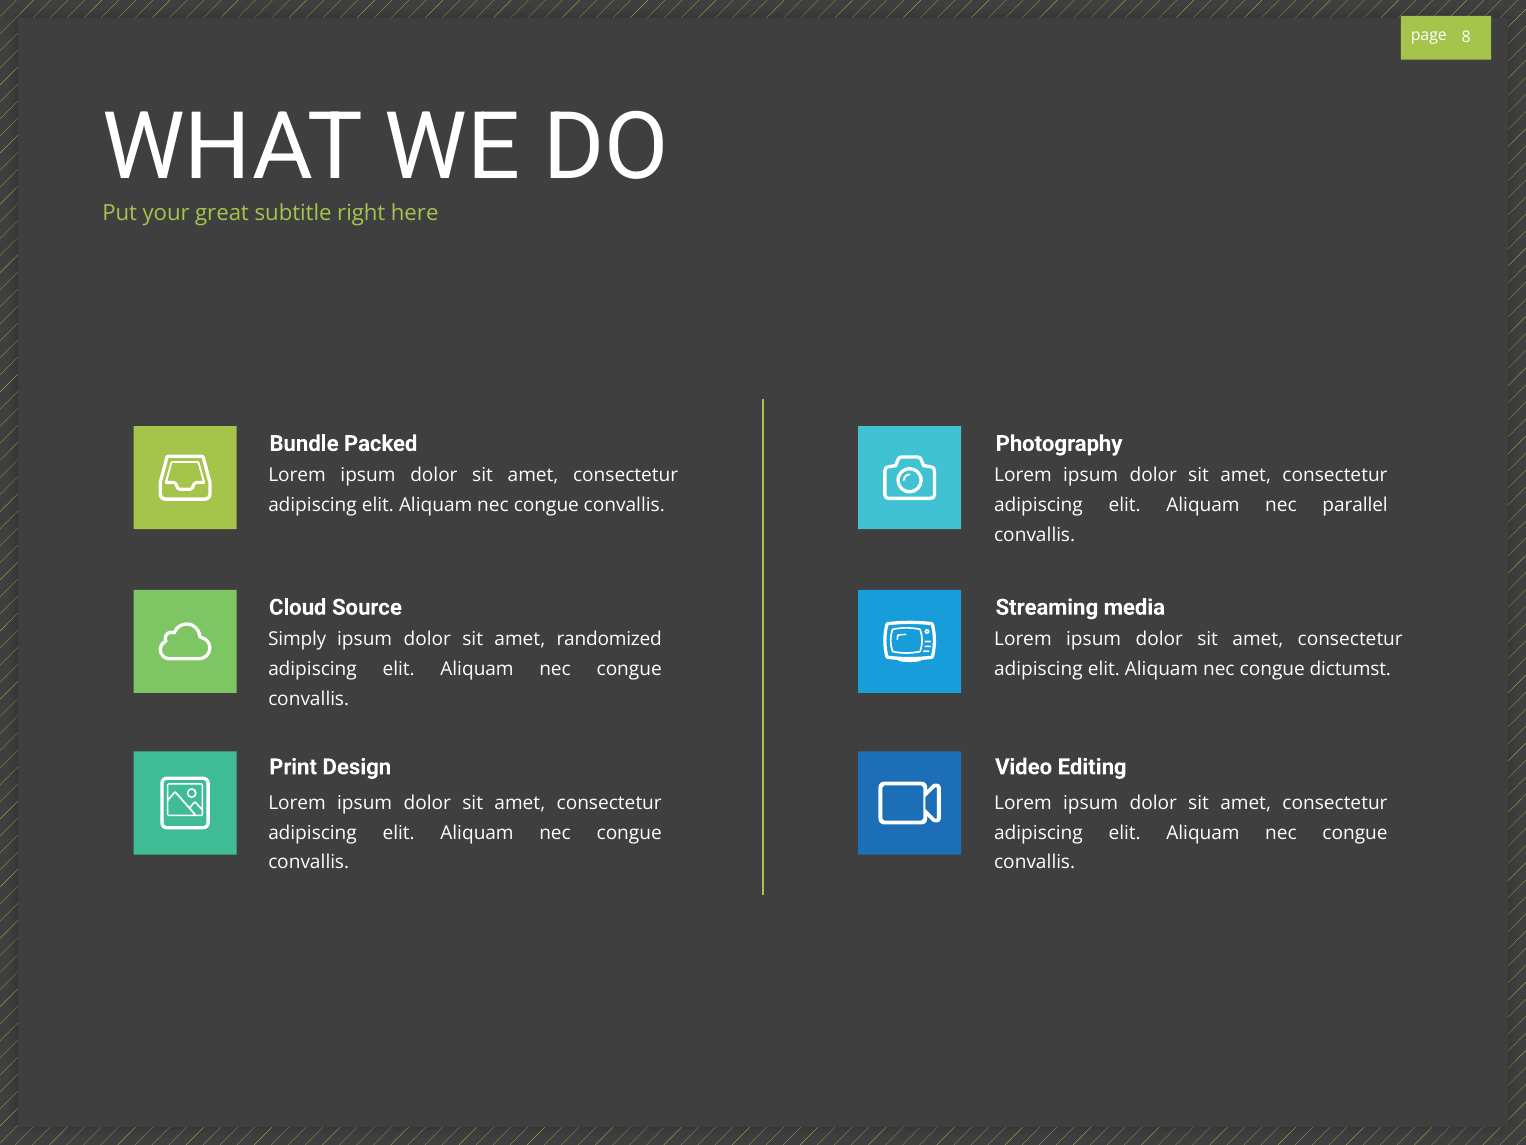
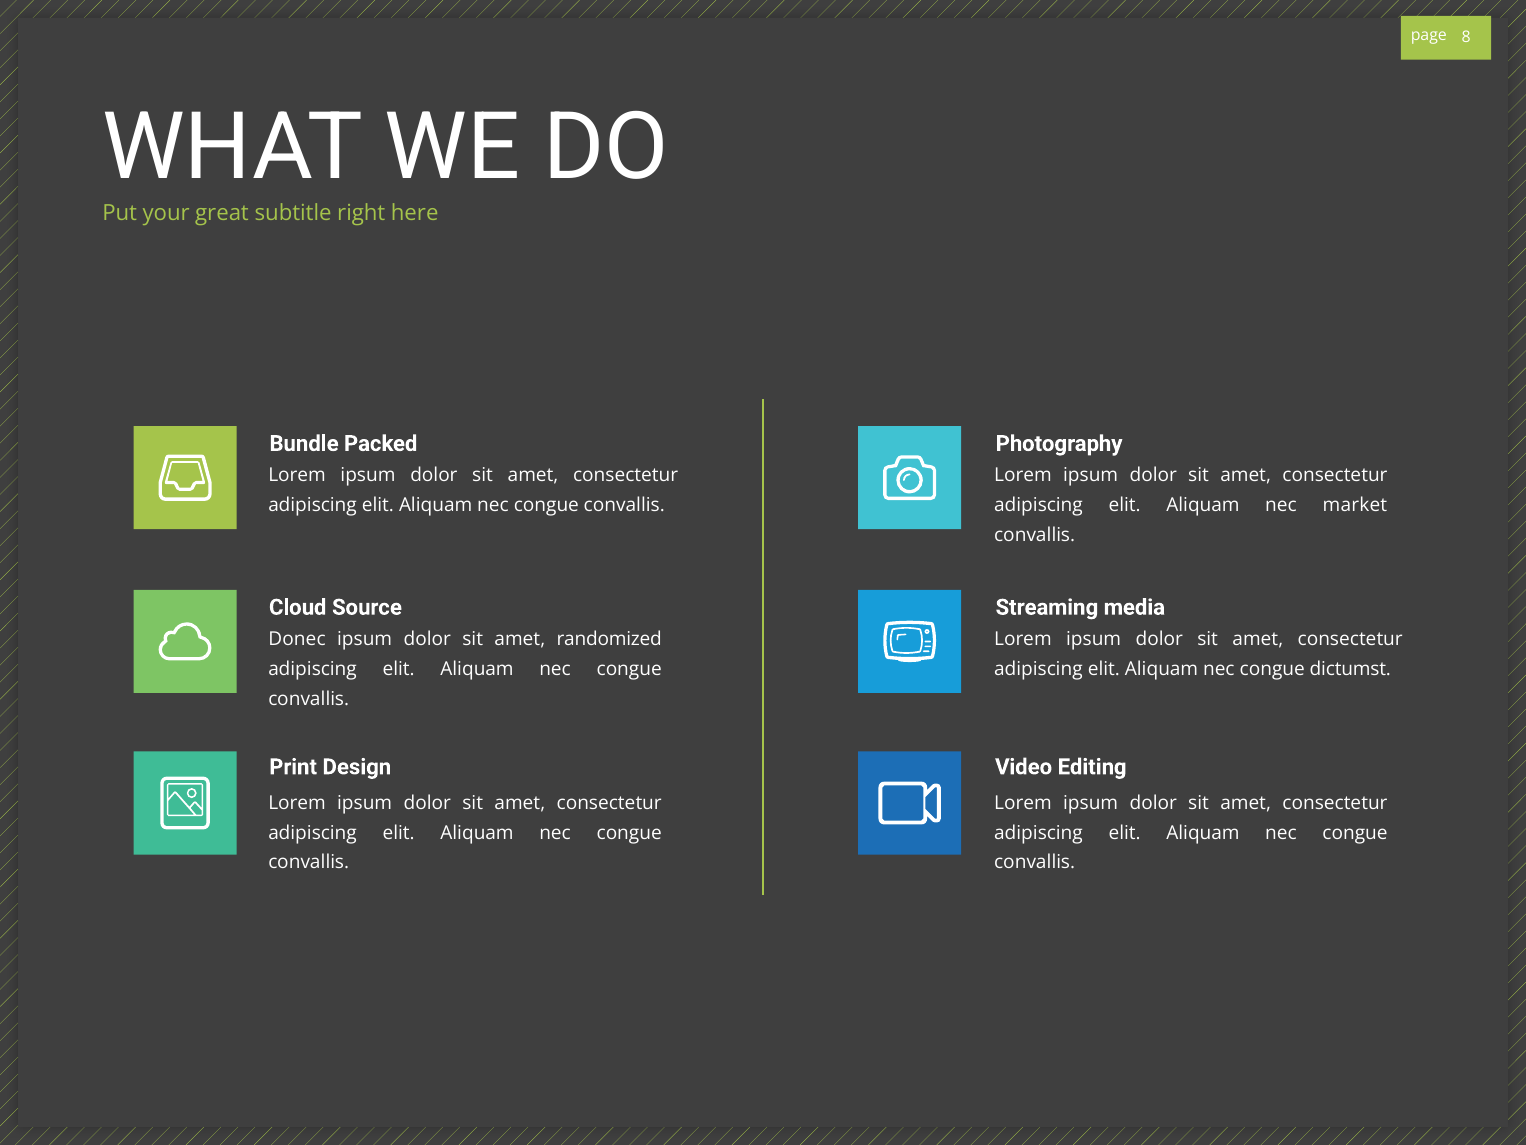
parallel: parallel -> market
Simply: Simply -> Donec
